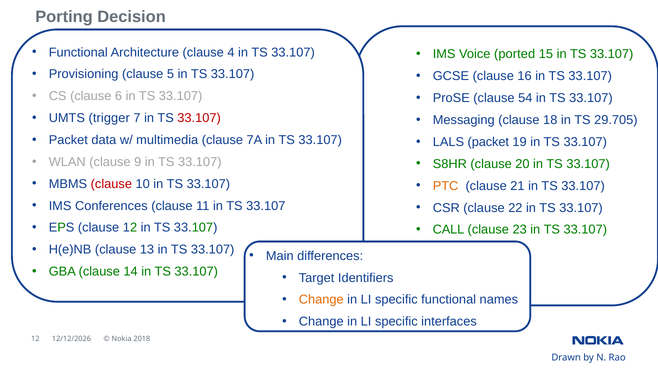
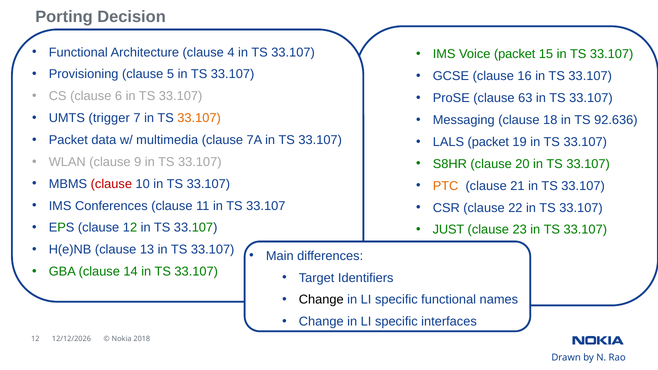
Voice ported: ported -> packet
54: 54 -> 63
33.107 at (199, 118) colour: red -> orange
29.705: 29.705 -> 92.636
CALL: CALL -> JUST
Change at (321, 300) colour: orange -> black
